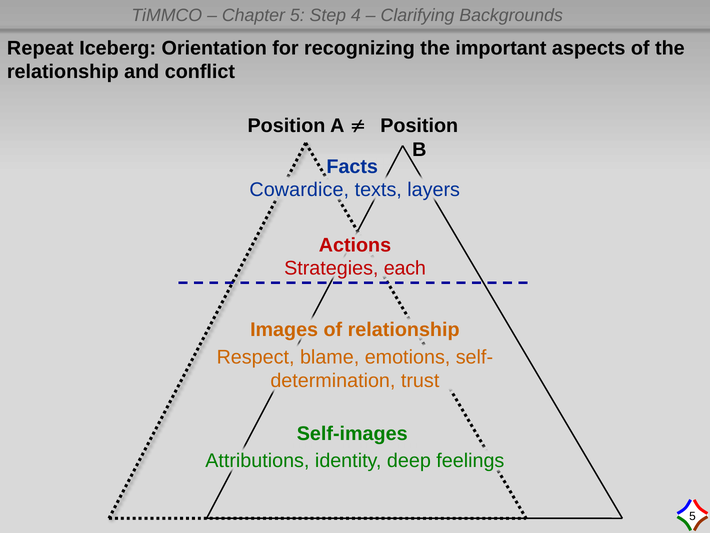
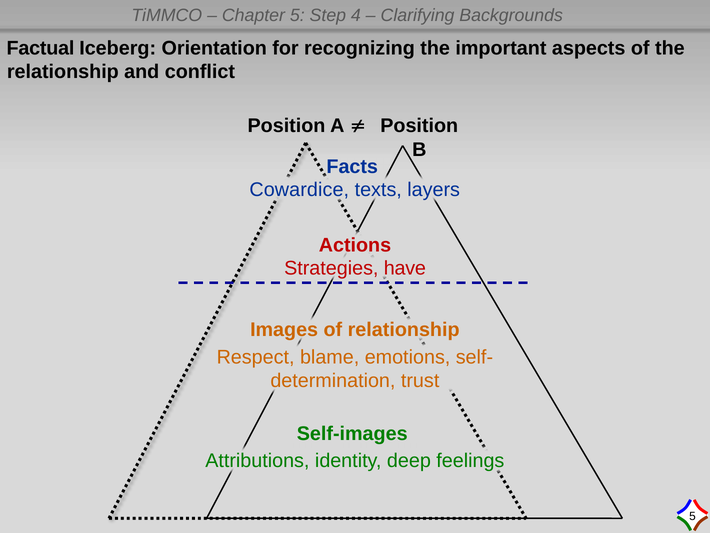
Repeat: Repeat -> Factual
each: each -> have
